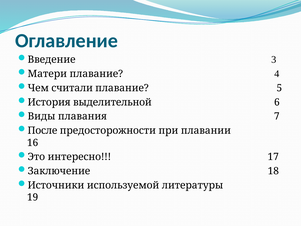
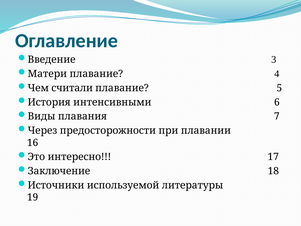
выделительной: выделительной -> интенсивными
После: После -> Через
